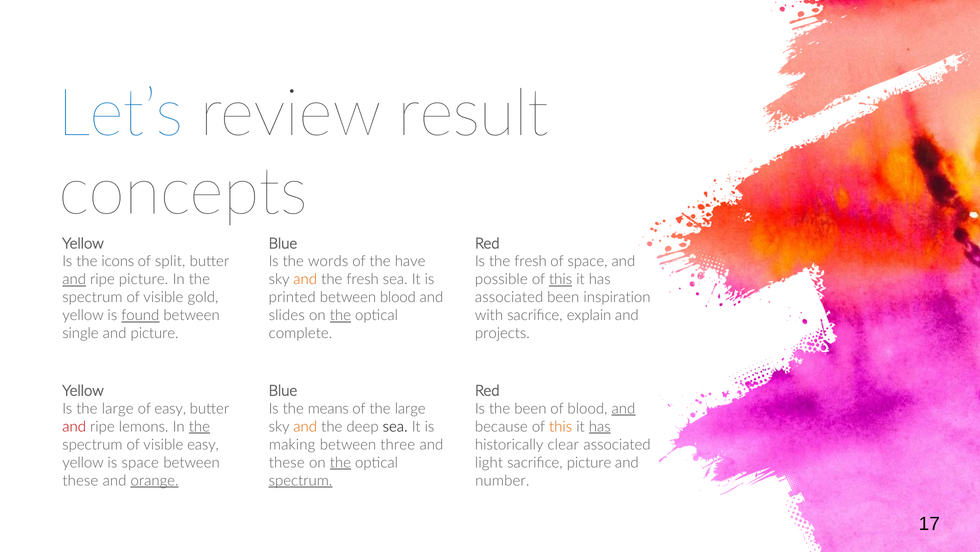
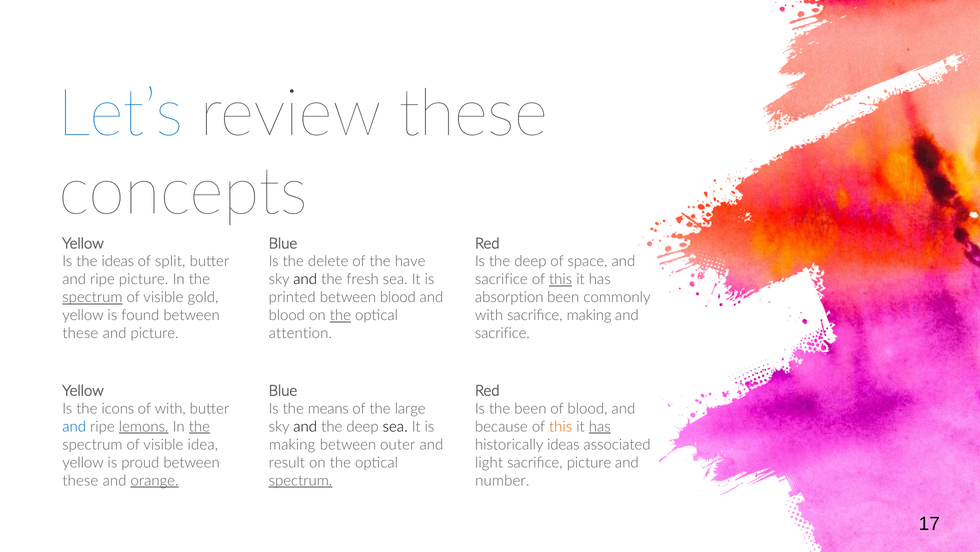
review result: result -> these
the icons: icons -> ideas
words: words -> delete
Is the fresh: fresh -> deep
and at (74, 279) underline: present -> none
and at (305, 279) colour: orange -> black
possible at (501, 279): possible -> sacrifice
spectrum at (92, 297) underline: none -> present
associated at (509, 297): associated -> absorption
inspiration: inspiration -> commonly
found underline: present -> none
slides at (287, 315): slides -> blood
sacrifice explain: explain -> making
single at (80, 333): single -> these
complete: complete -> attention
projects at (502, 333): projects -> sacrifice
Is the large: large -> icons
of easy: easy -> with
and at (623, 408) underline: present -> none
and at (74, 426) colour: red -> blue
lemons underline: none -> present
and at (305, 426) colour: orange -> black
visible easy: easy -> idea
three: three -> outer
historically clear: clear -> ideas
is space: space -> proud
these at (287, 462): these -> result
the at (340, 462) underline: present -> none
